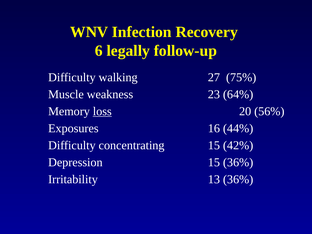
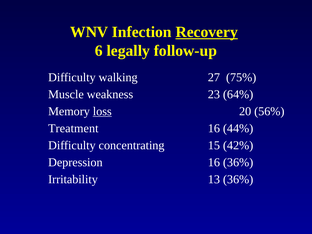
Recovery underline: none -> present
Exposures: Exposures -> Treatment
Depression 15: 15 -> 16
